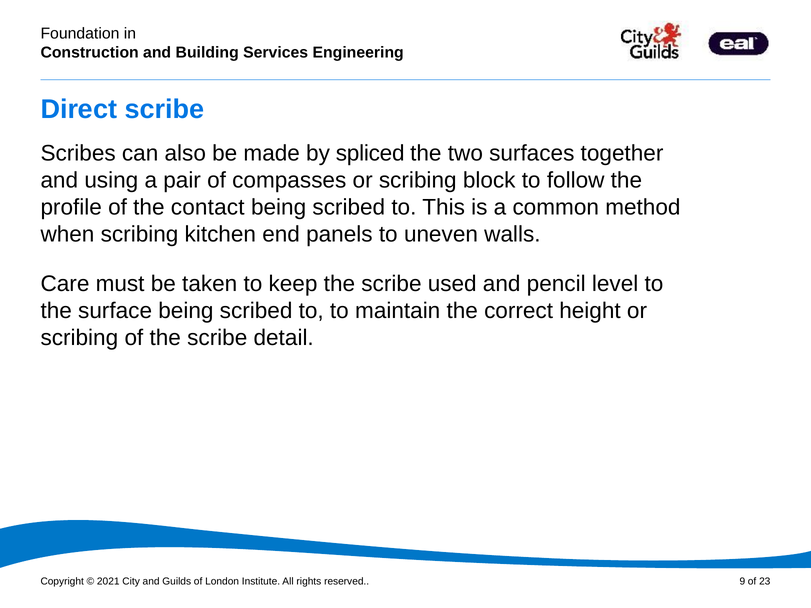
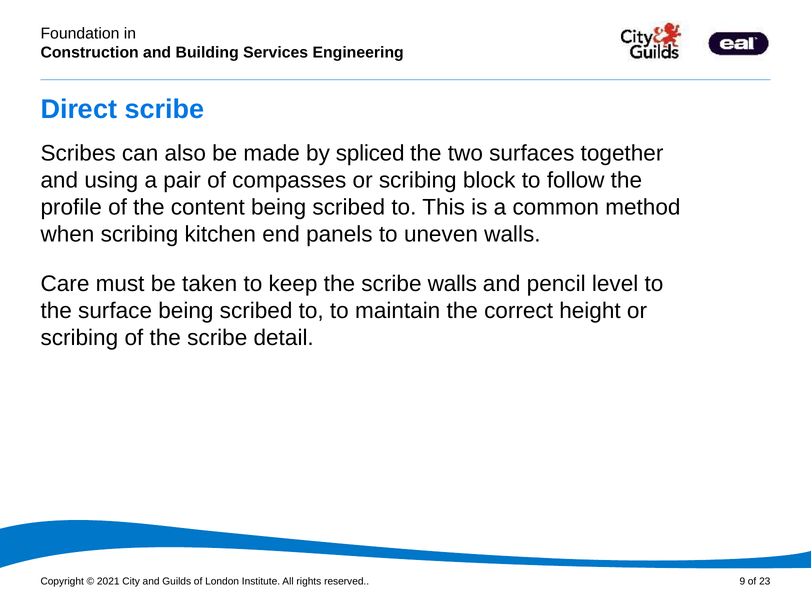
contact: contact -> content
scribe used: used -> walls
